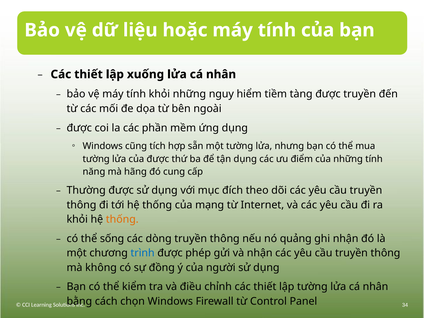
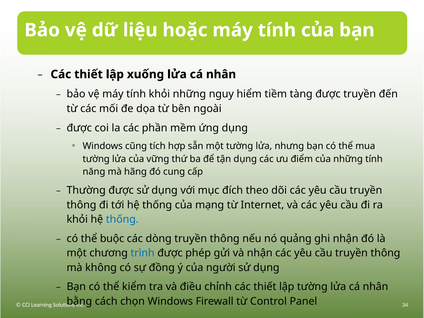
của được: được -> vững
thống at (122, 219) colour: orange -> blue
sống: sống -> buộc
